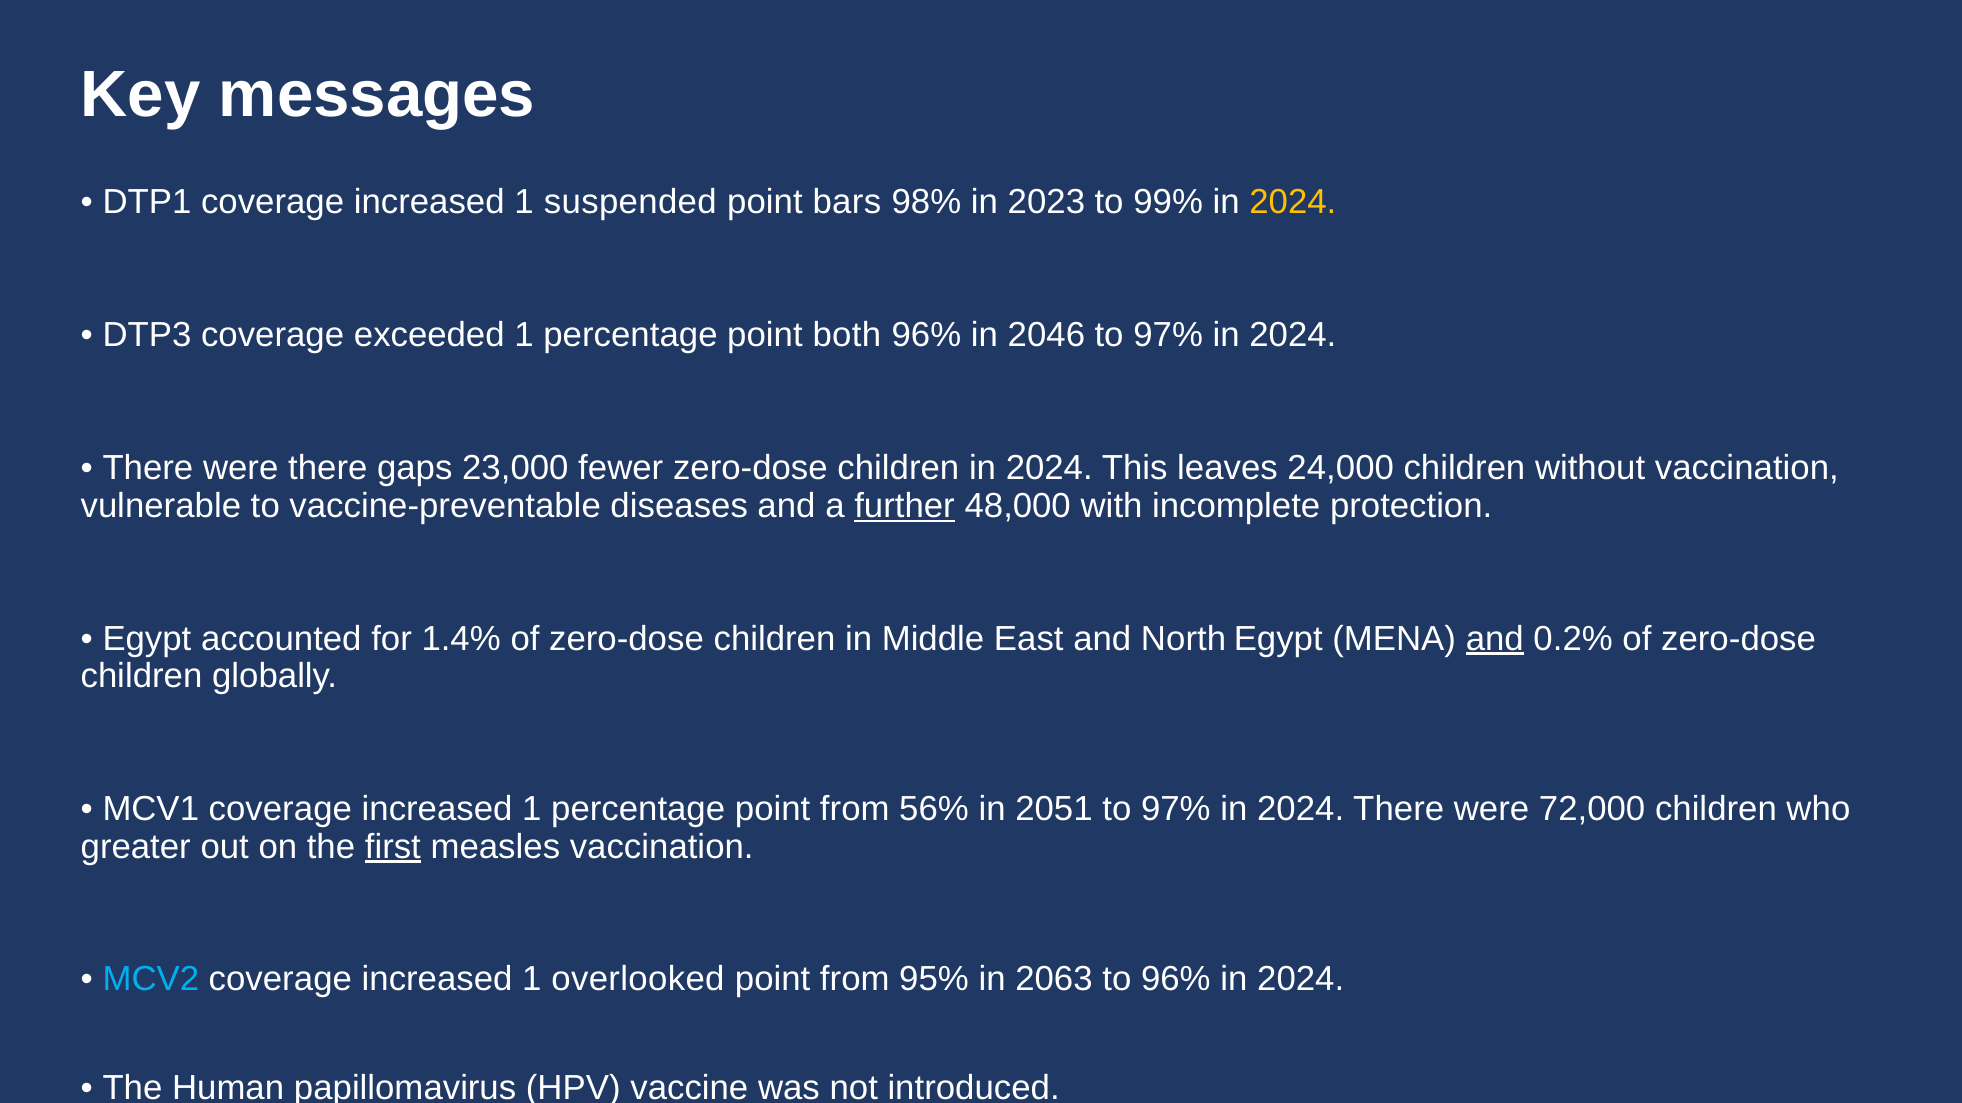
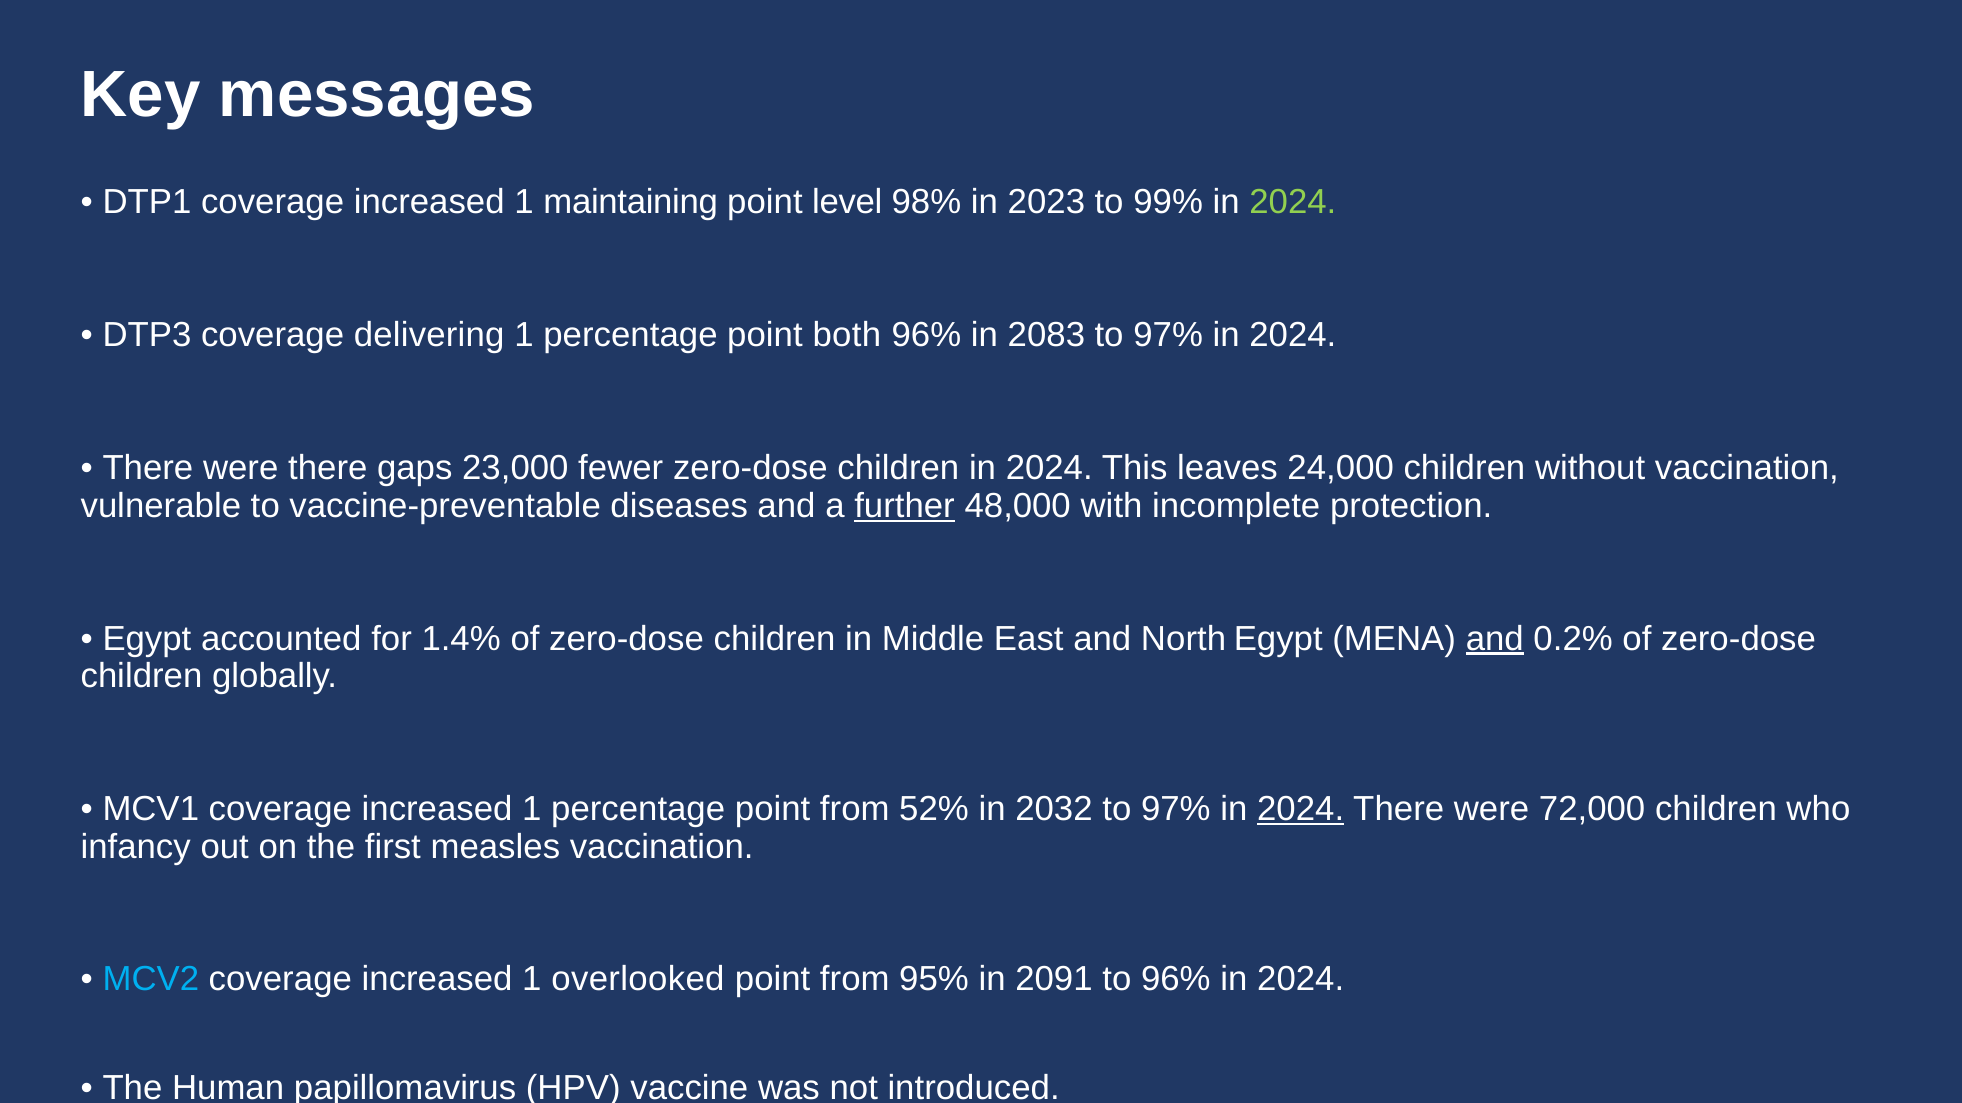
suspended: suspended -> maintaining
bars: bars -> level
2024 at (1293, 202) colour: yellow -> light green
exceeded: exceeded -> delivering
2046: 2046 -> 2083
56%: 56% -> 52%
2051: 2051 -> 2032
2024 at (1301, 809) underline: none -> present
greater: greater -> infancy
first underline: present -> none
2063: 2063 -> 2091
